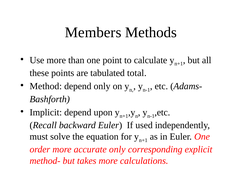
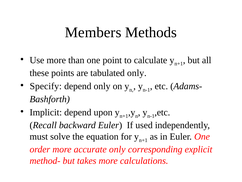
tabulated total: total -> only
Method: Method -> Specify
